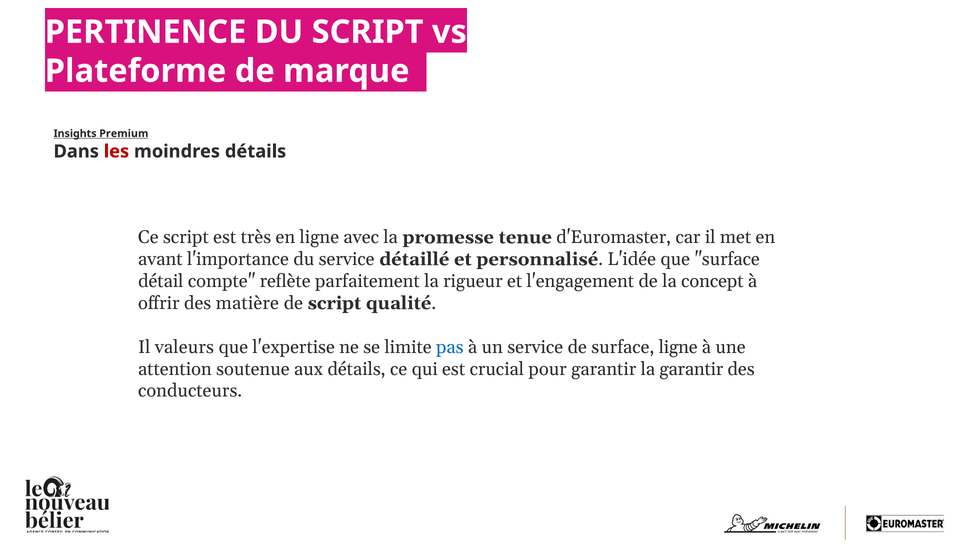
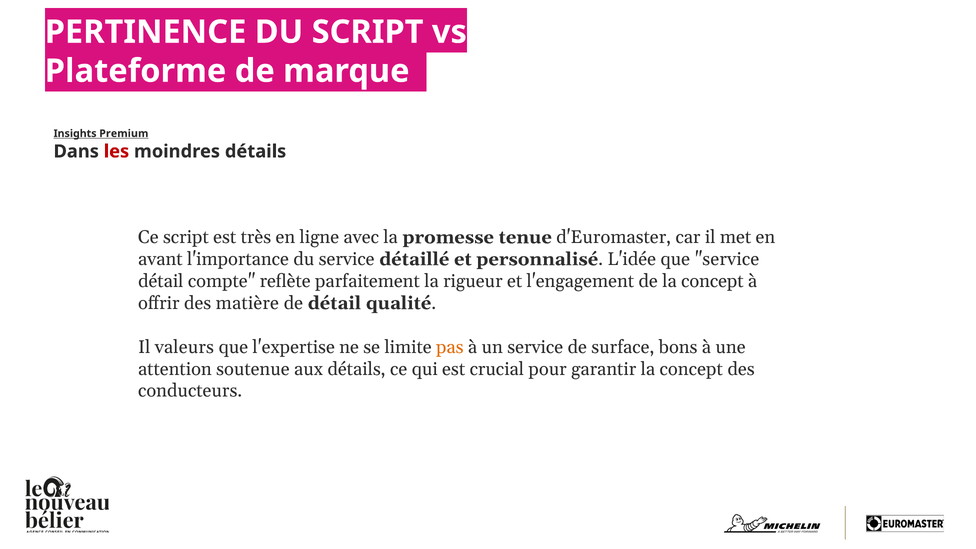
que surface: surface -> service
de script: script -> détail
pas colour: blue -> orange
surface ligne: ligne -> bons
garantir la garantir: garantir -> concept
